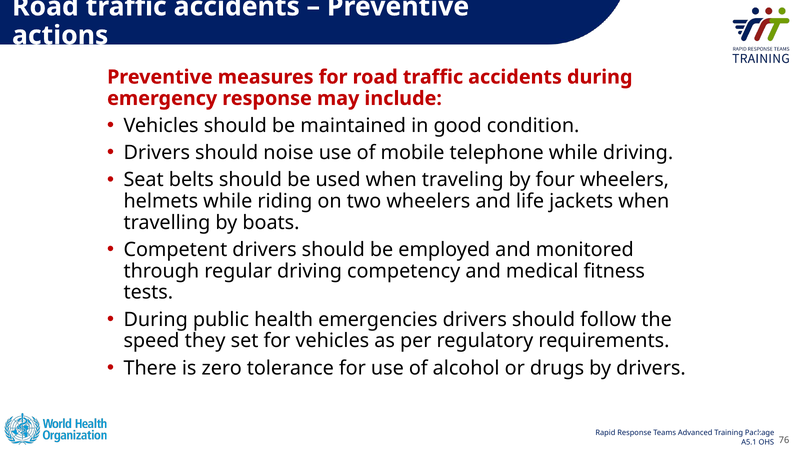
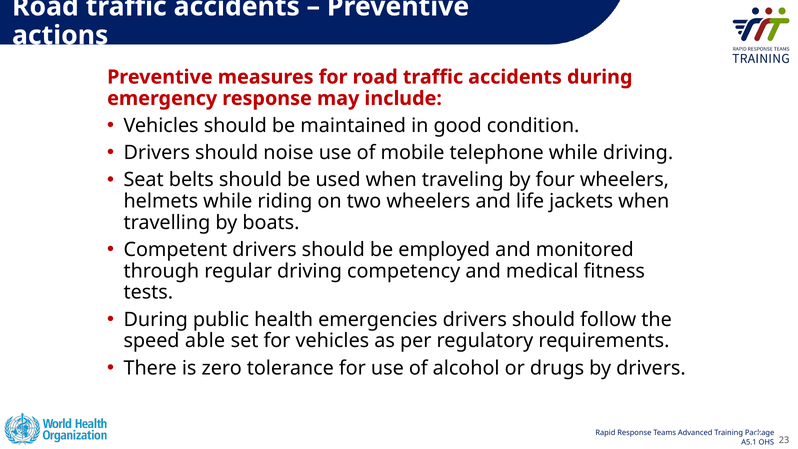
they: they -> able
76: 76 -> 23
